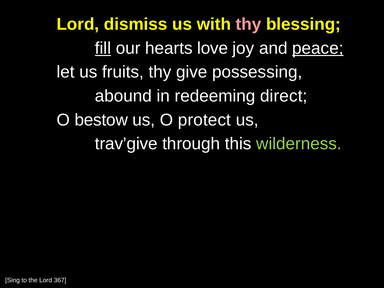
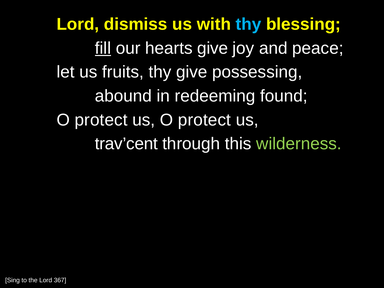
thy at (248, 24) colour: pink -> light blue
hearts love: love -> give
peace underline: present -> none
direct: direct -> found
bestow at (101, 120): bestow -> protect
trav’give: trav’give -> trav’cent
